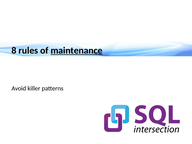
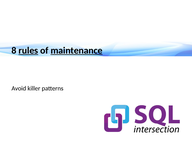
rules underline: none -> present
